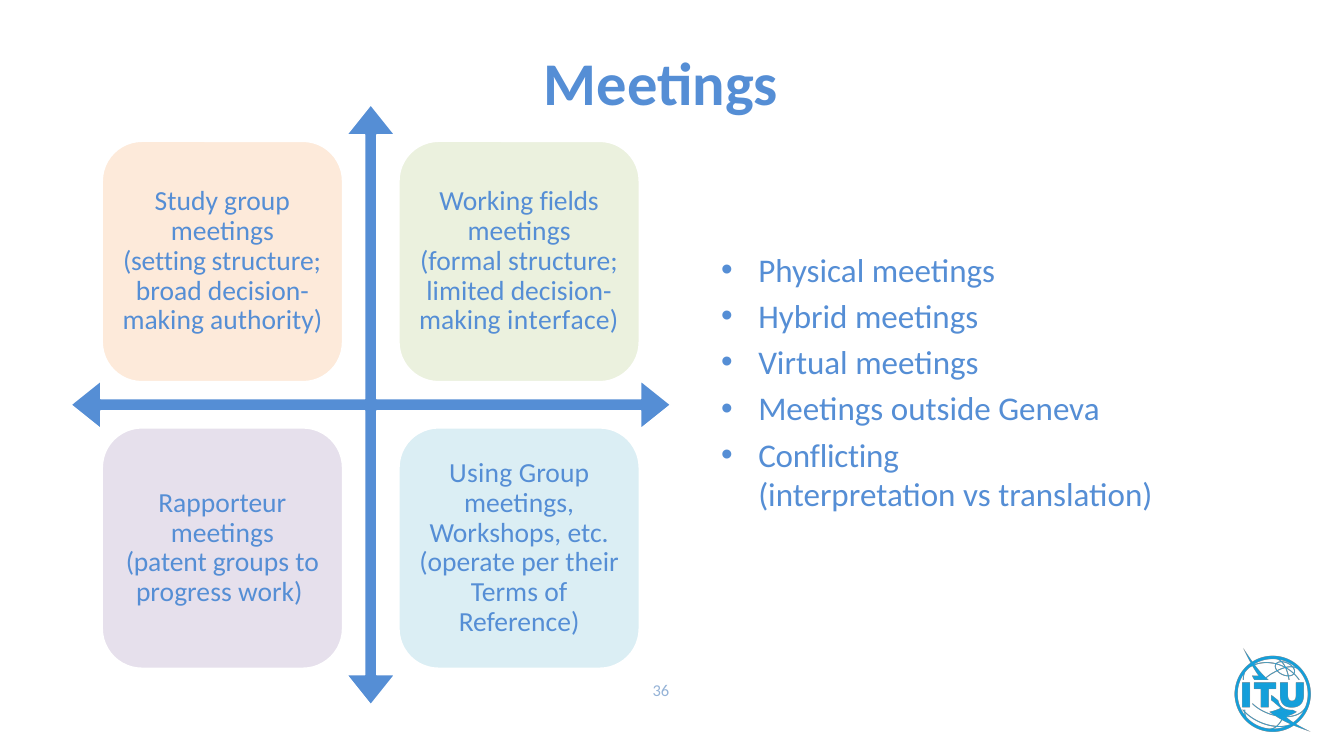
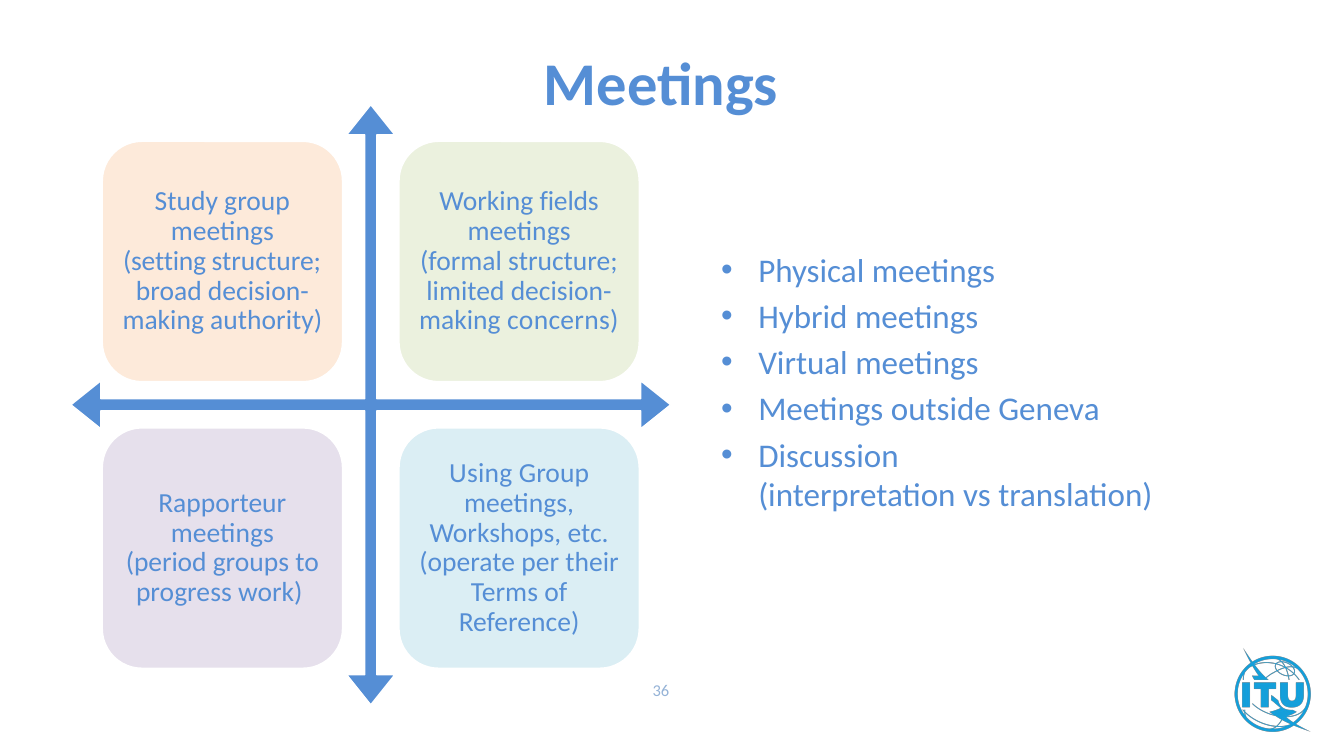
interface: interface -> concerns
Conflicting: Conflicting -> Discussion
patent: patent -> period
